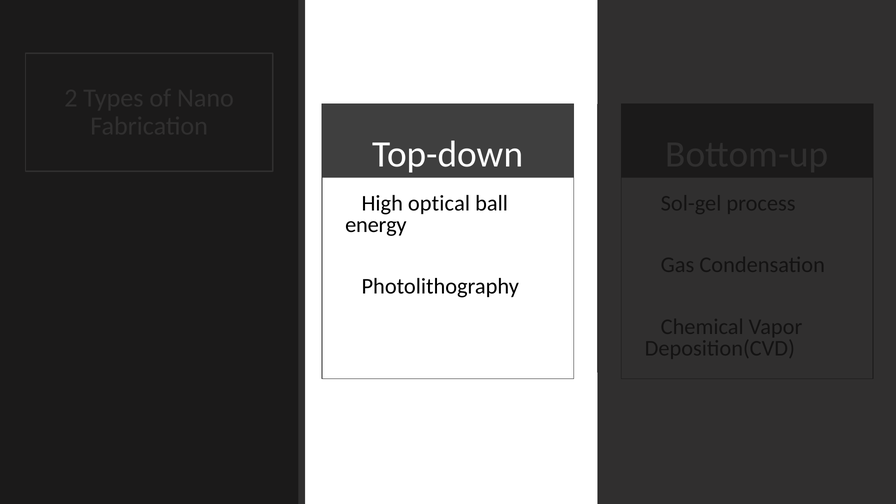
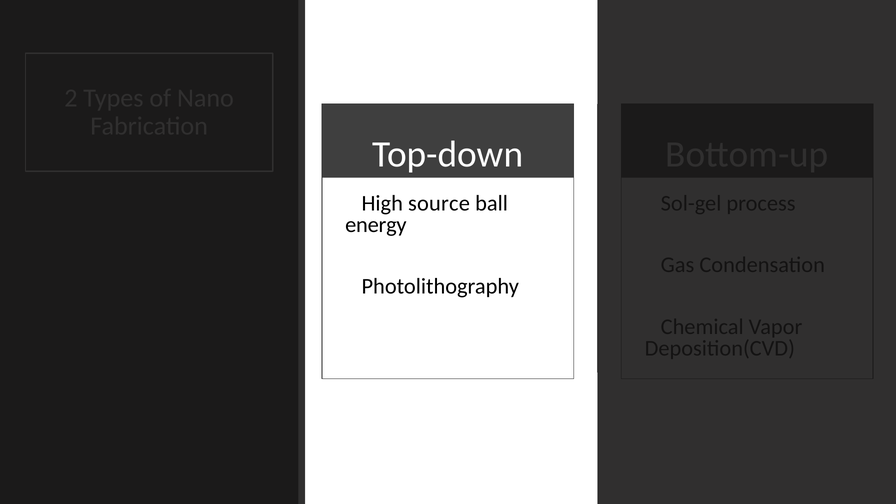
optical: optical -> source
